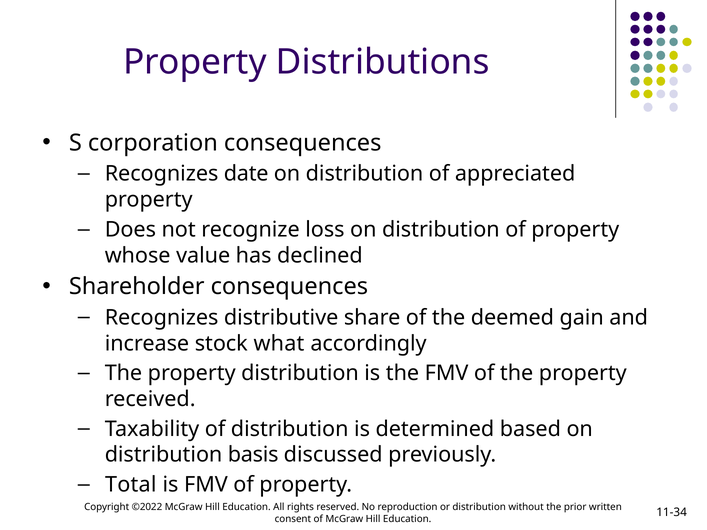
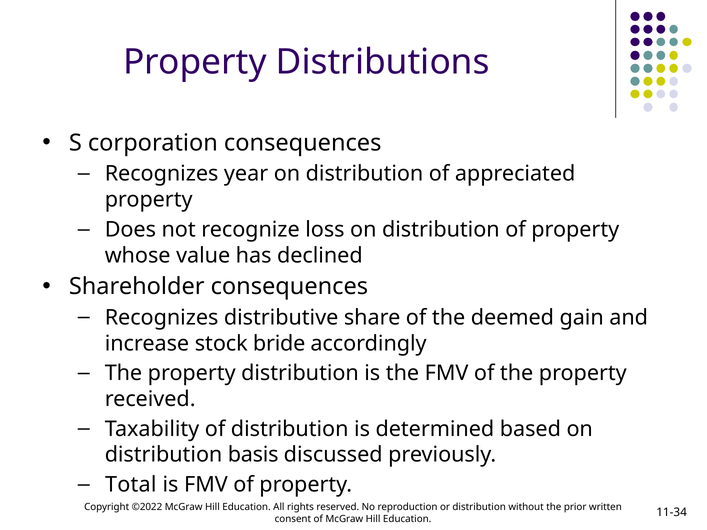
date: date -> year
what: what -> bride
